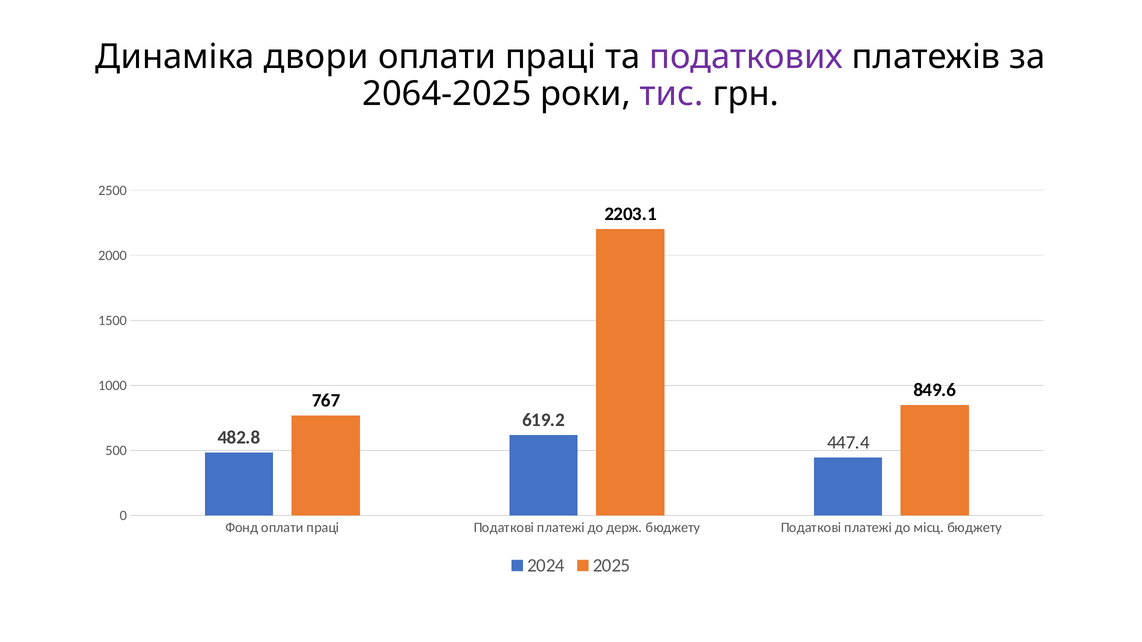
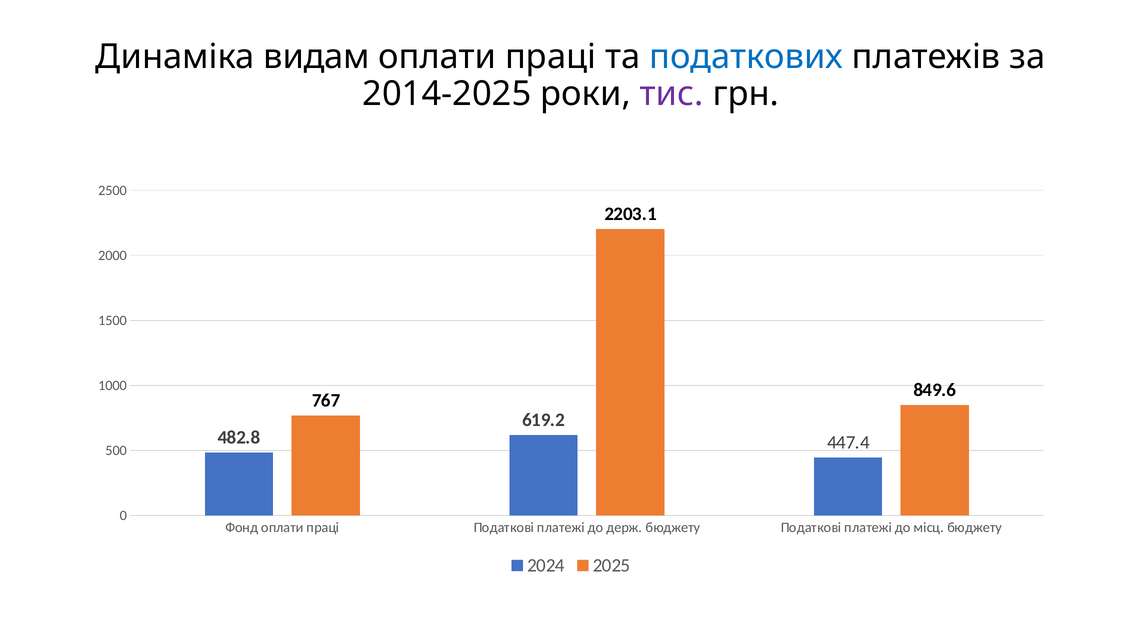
двори: двори -> видам
податкових colour: purple -> blue
2064-2025: 2064-2025 -> 2014-2025
